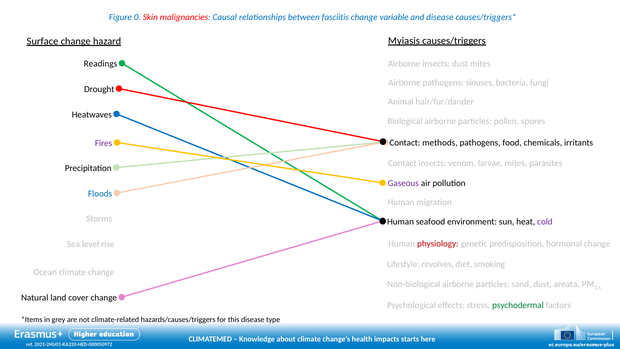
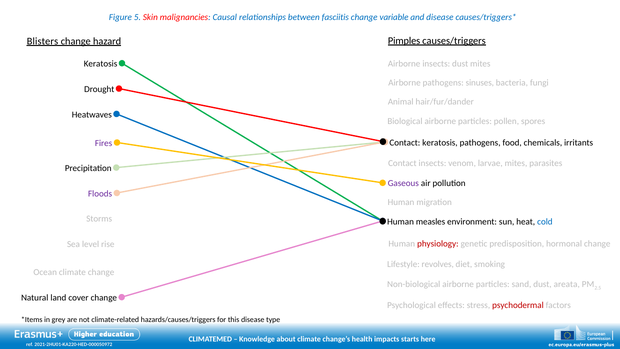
0: 0 -> 5
Surface: Surface -> Blisters
Myiasis: Myiasis -> Pimples
Readings at (101, 64): Readings -> Keratosis
Contact methods: methods -> keratosis
Floods colour: blue -> purple
seafood: seafood -> measles
cold colour: purple -> blue
psychodermal colour: green -> red
